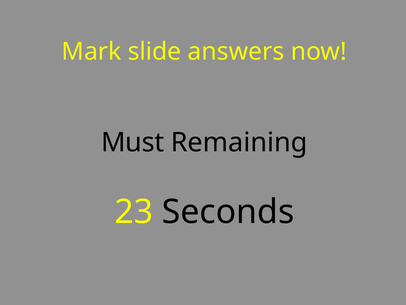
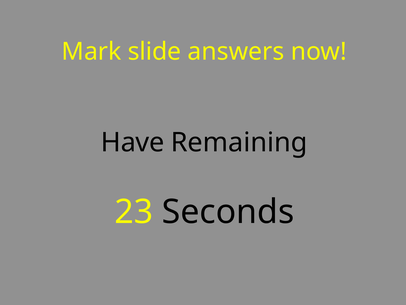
Must: Must -> Have
